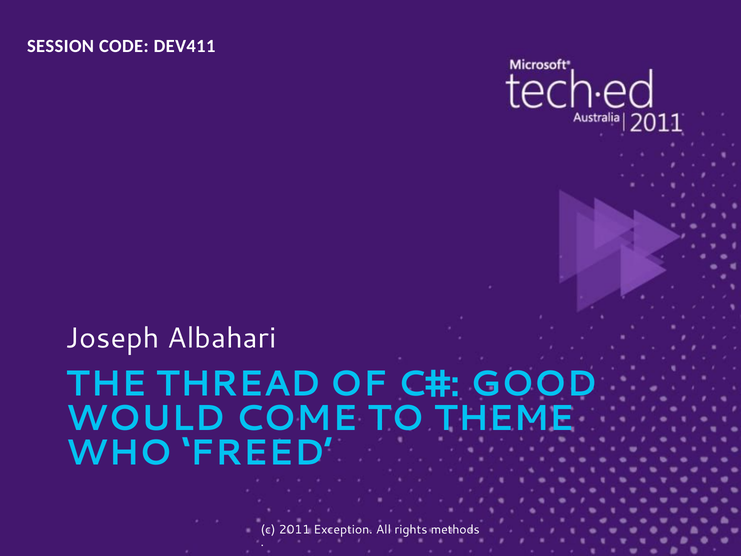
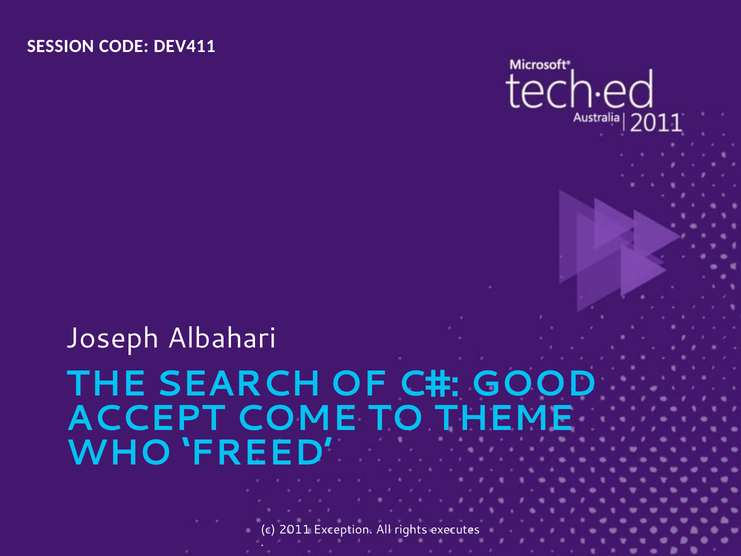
THREAD: THREAD -> SEARCH
WOULD: WOULD -> ACCEPT
methods: methods -> executes
